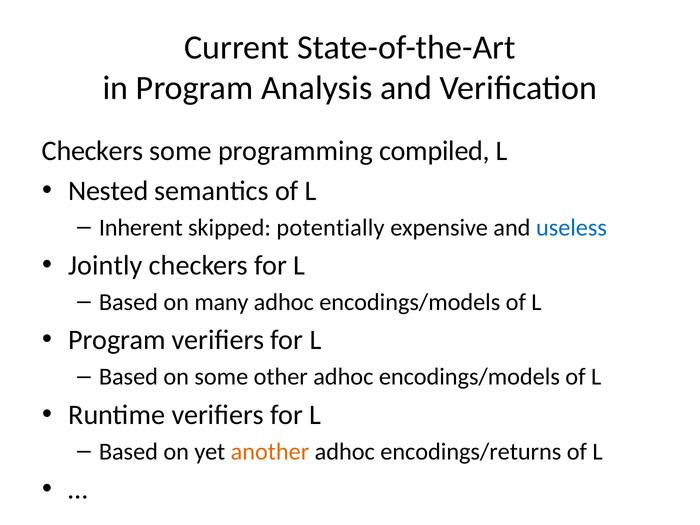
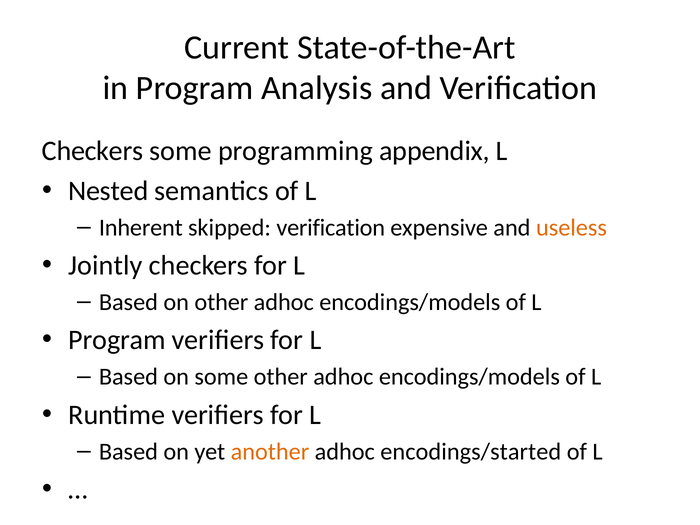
compiled: compiled -> appendix
skipped potentially: potentially -> verification
useless colour: blue -> orange
on many: many -> other
encodings/returns: encodings/returns -> encodings/started
